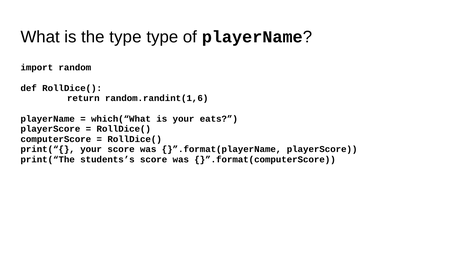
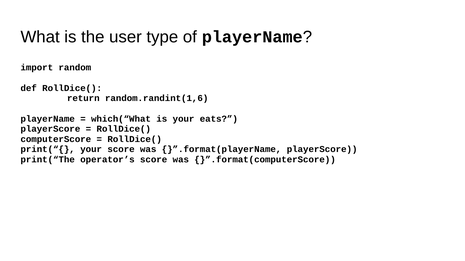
the type: type -> user
students’s: students’s -> operator’s
